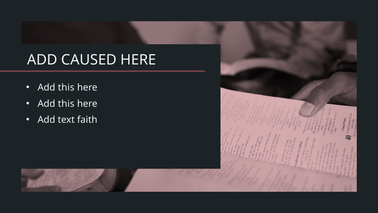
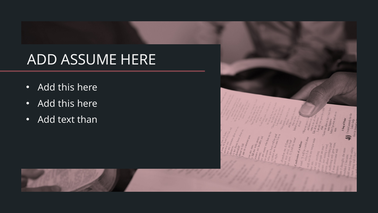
CAUSED: CAUSED -> ASSUME
faith: faith -> than
